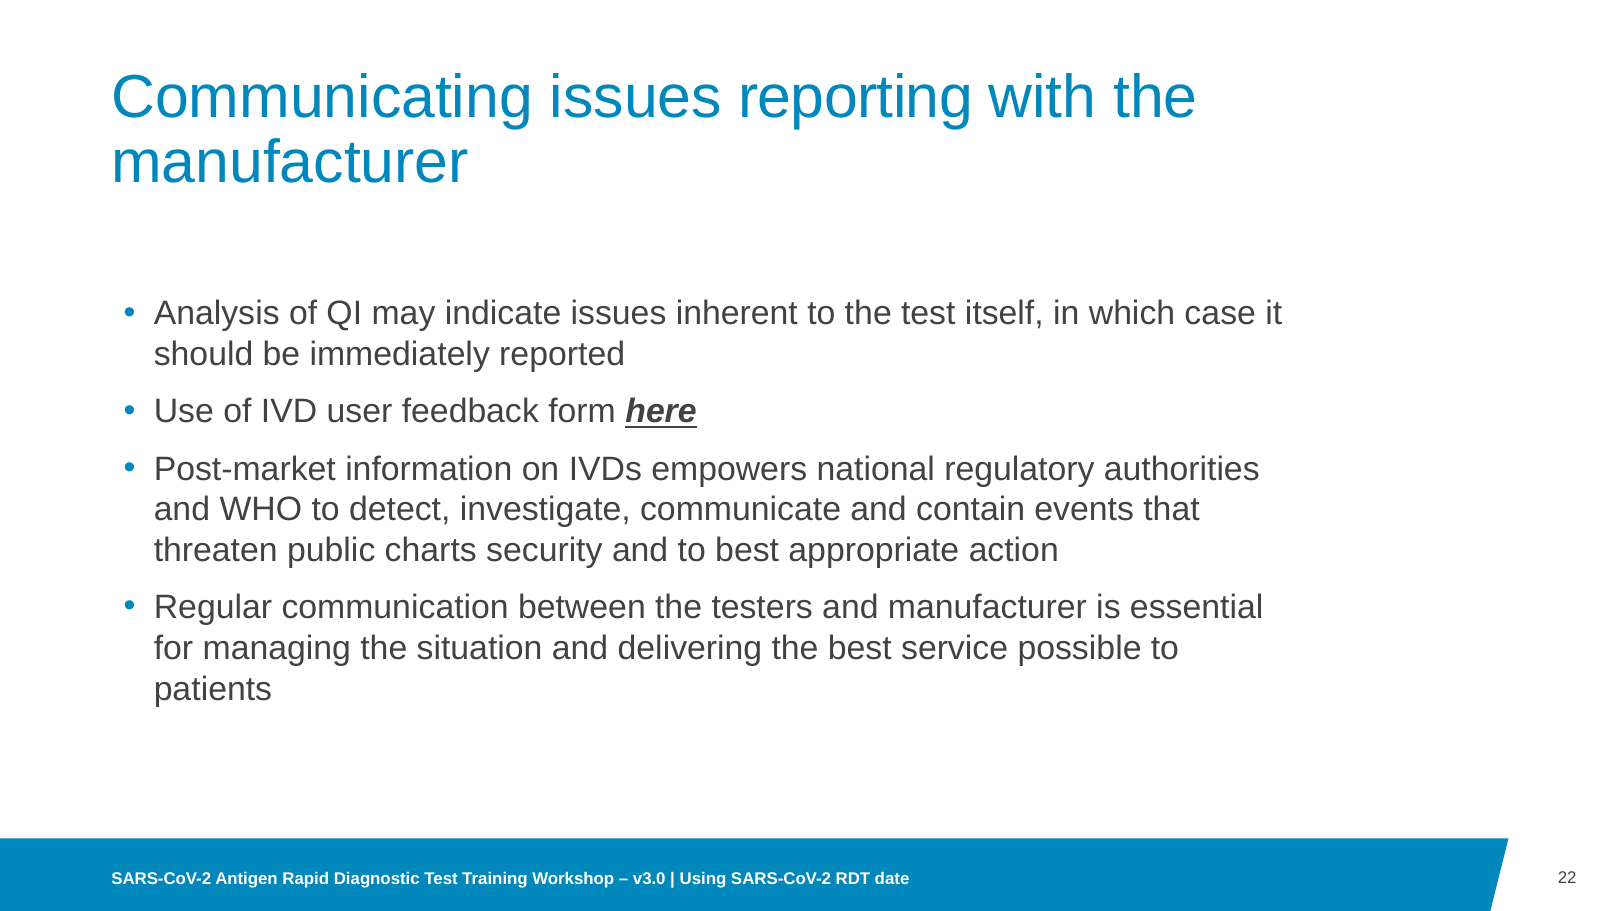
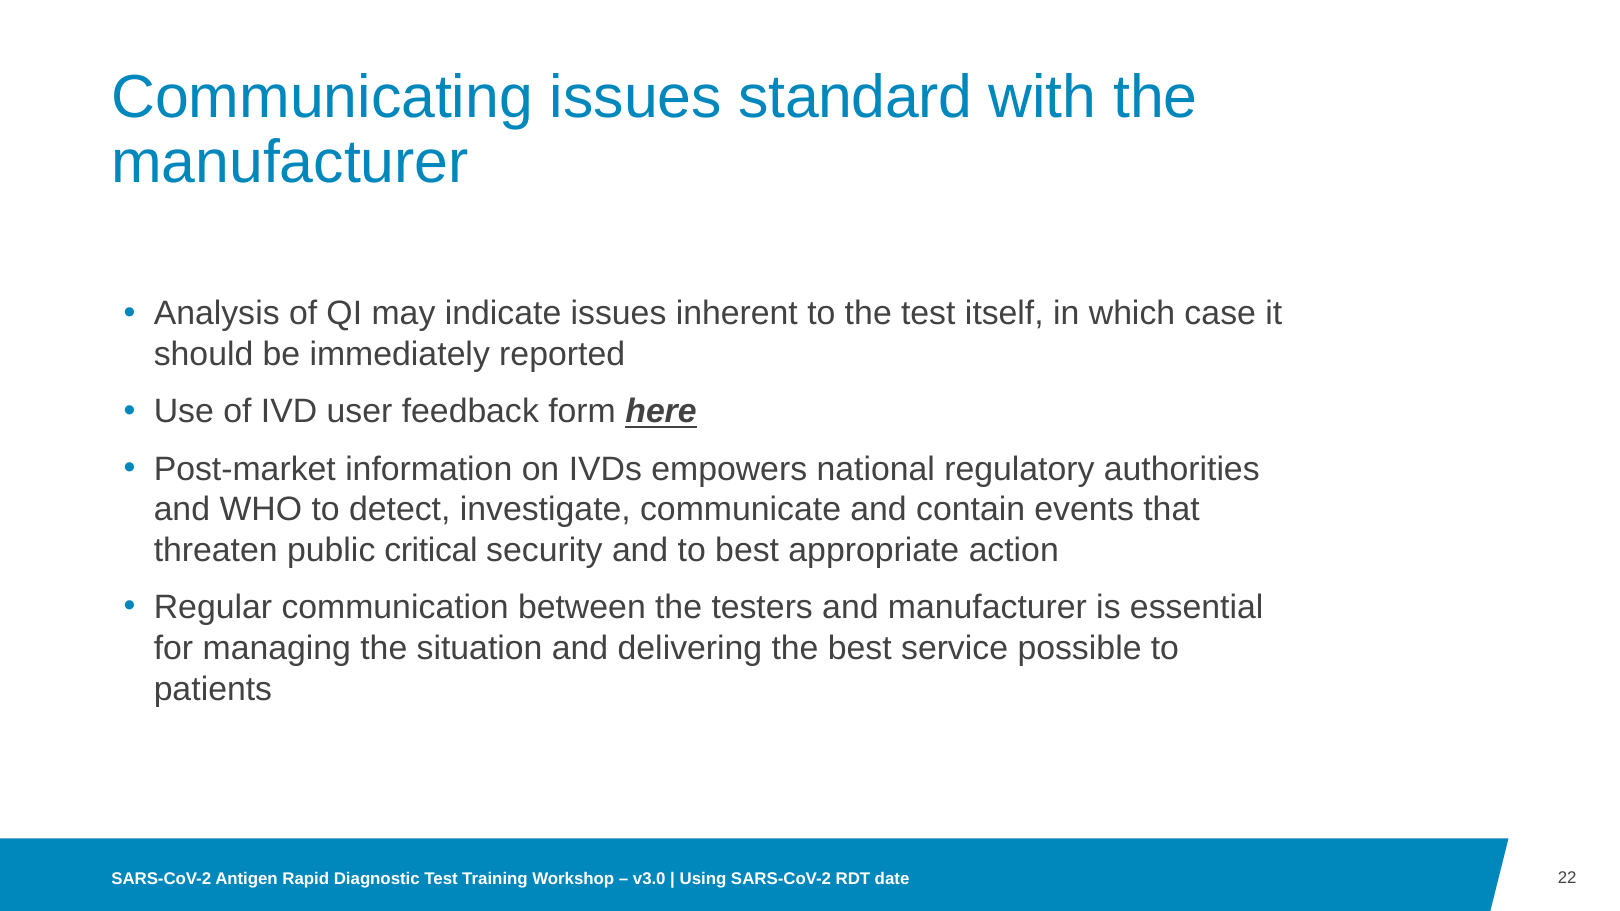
reporting: reporting -> standard
charts: charts -> critical
